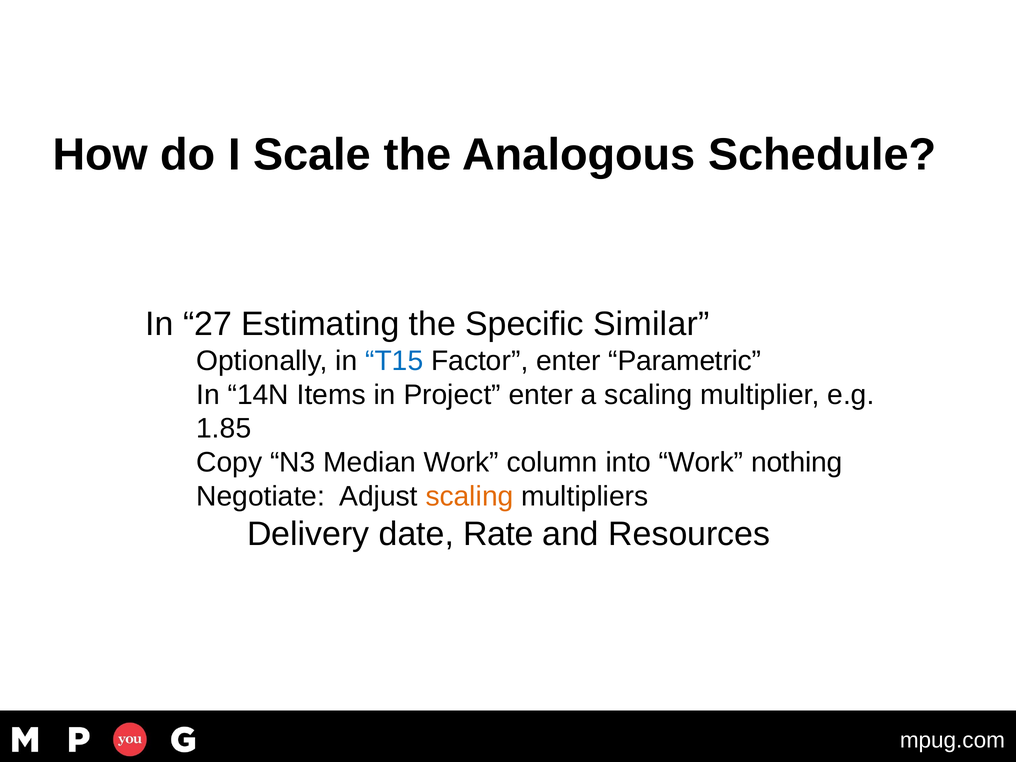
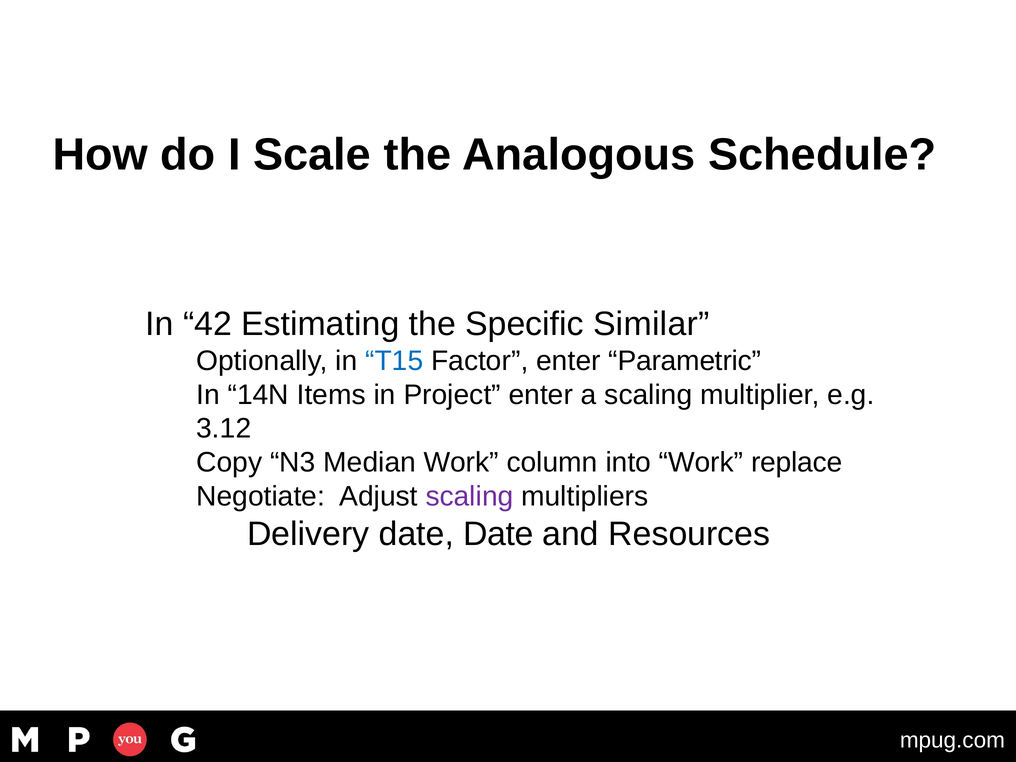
27: 27 -> 42
1.85: 1.85 -> 3.12
nothing: nothing -> replace
scaling at (469, 496) colour: orange -> purple
date Rate: Rate -> Date
